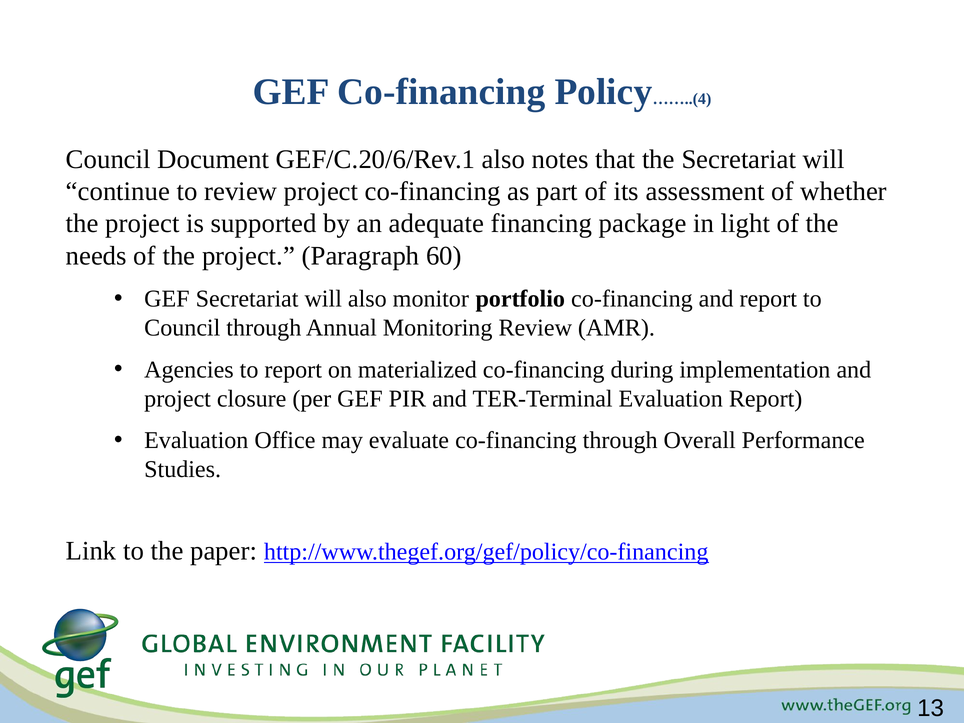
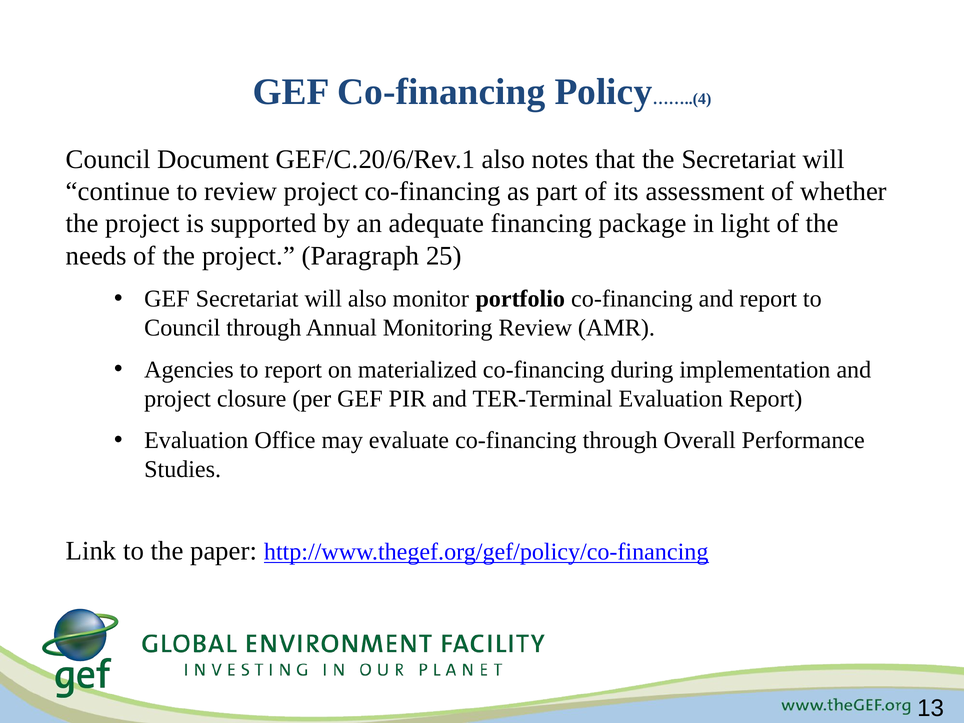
60: 60 -> 25
